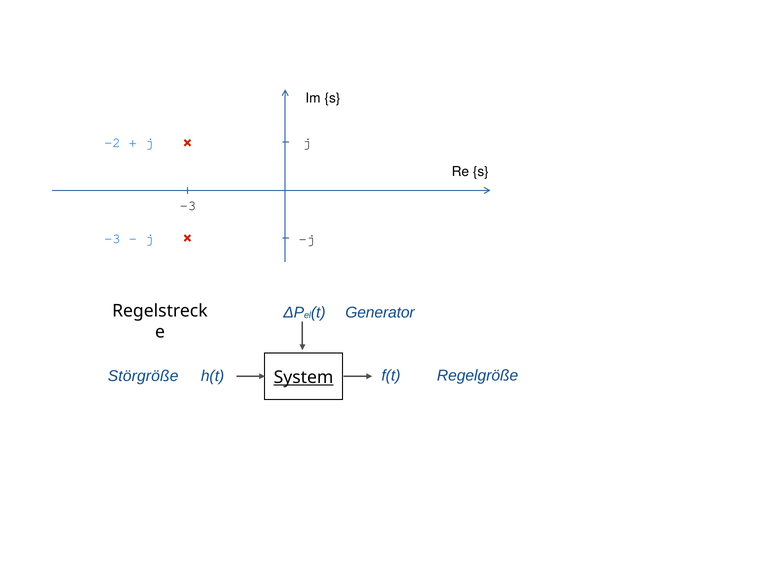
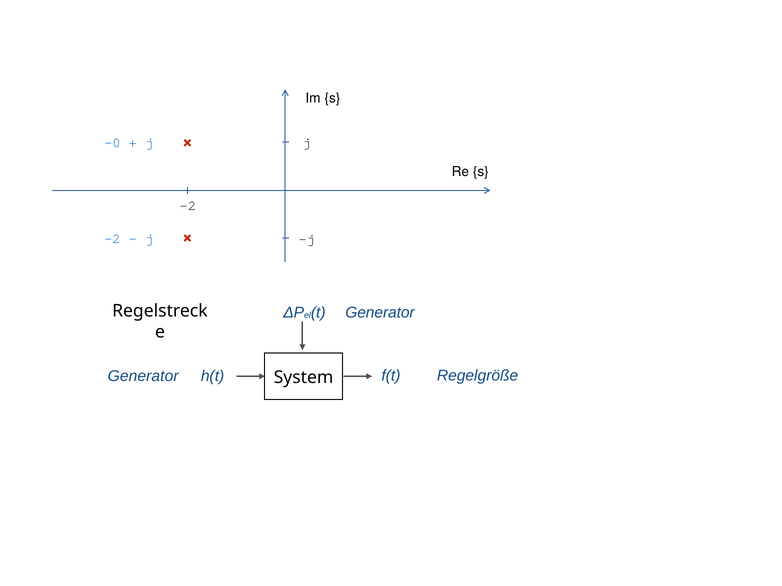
-2: -2 -> -0
-3 at (188, 206): -3 -> -2
-3 at (112, 239): -3 -> -2
Störgröße at (143, 377): Störgröße -> Generator
System underline: present -> none
